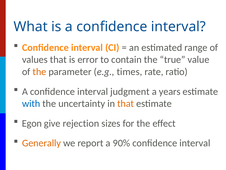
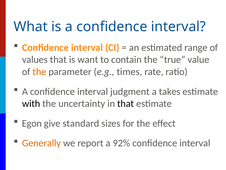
error: error -> want
years: years -> takes
with colour: blue -> black
that at (126, 103) colour: orange -> black
rejection: rejection -> standard
90%: 90% -> 92%
